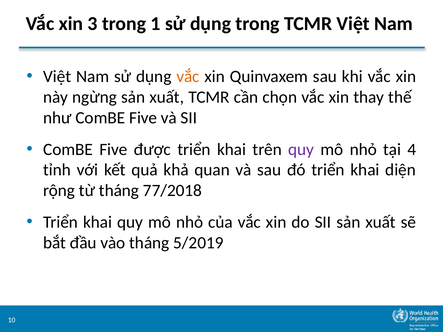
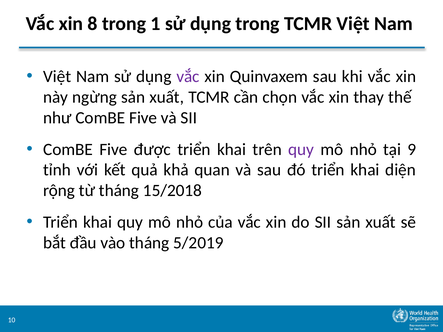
3: 3 -> 8
vắc at (188, 76) colour: orange -> purple
4: 4 -> 9
77/2018: 77/2018 -> 15/2018
